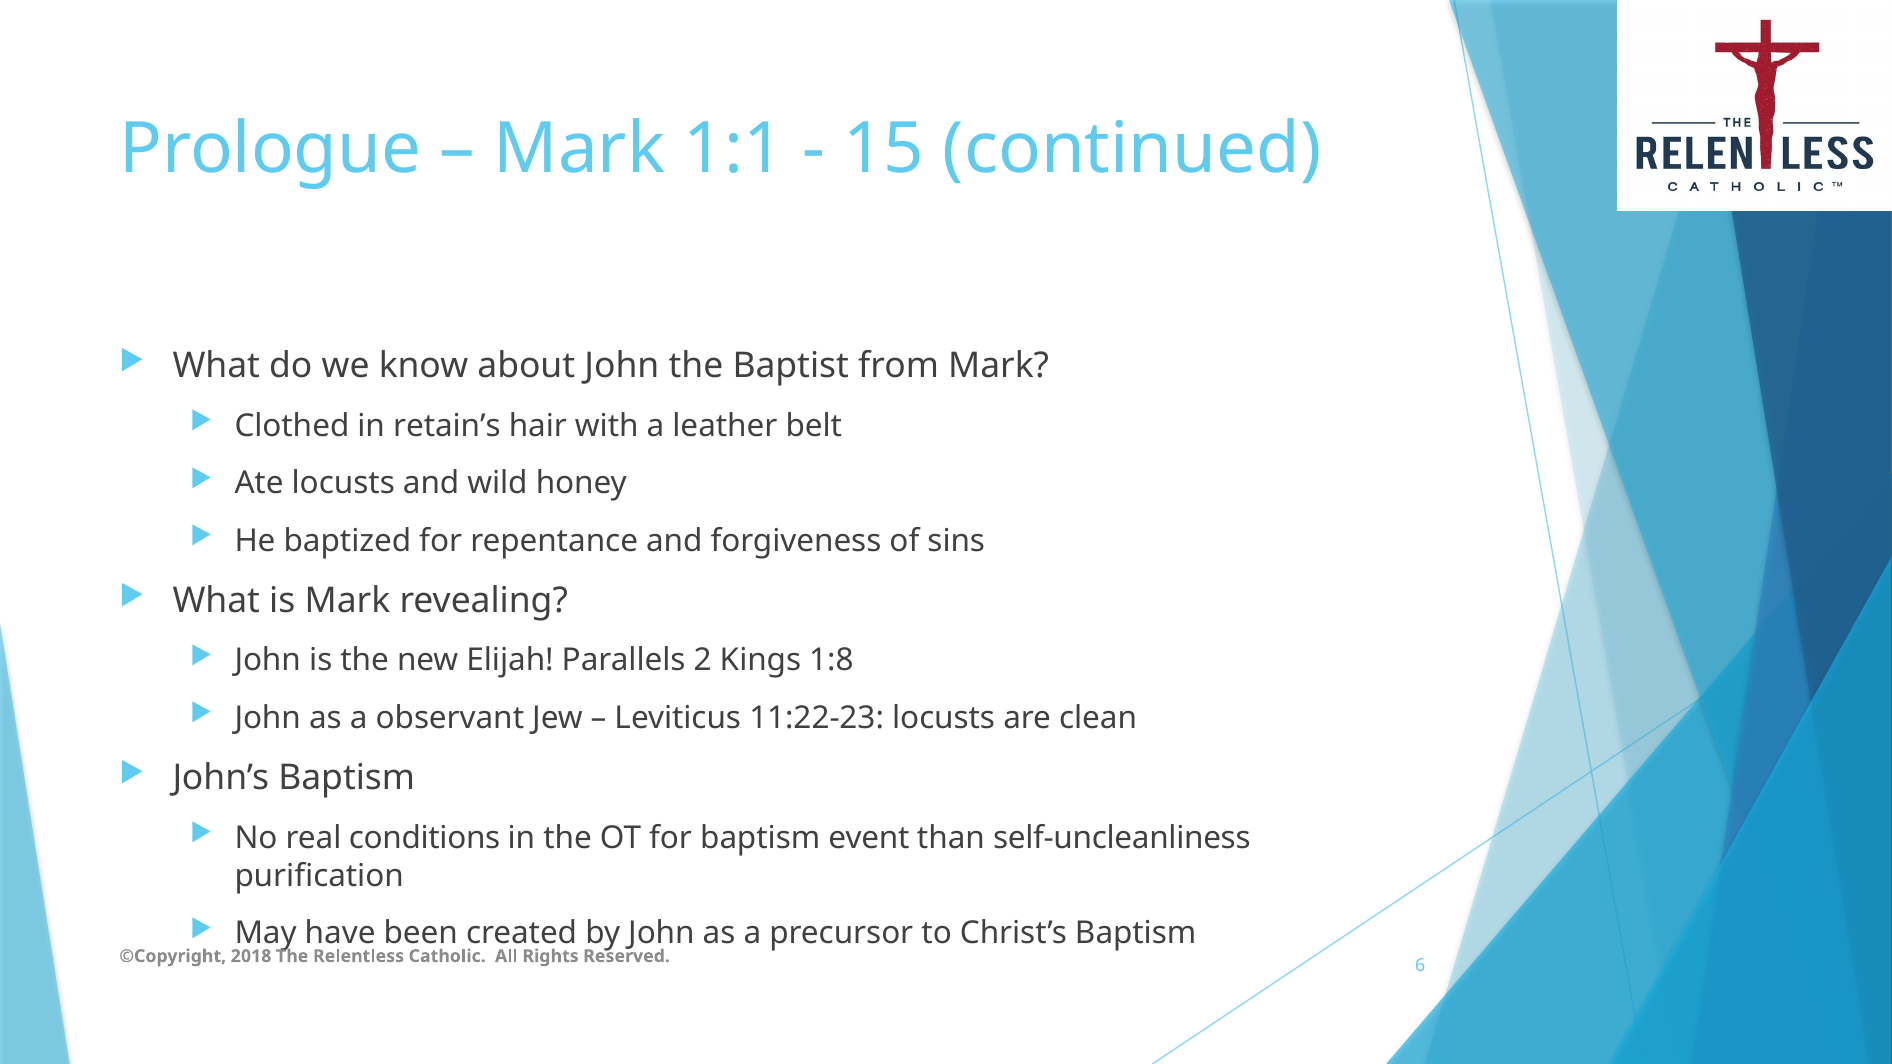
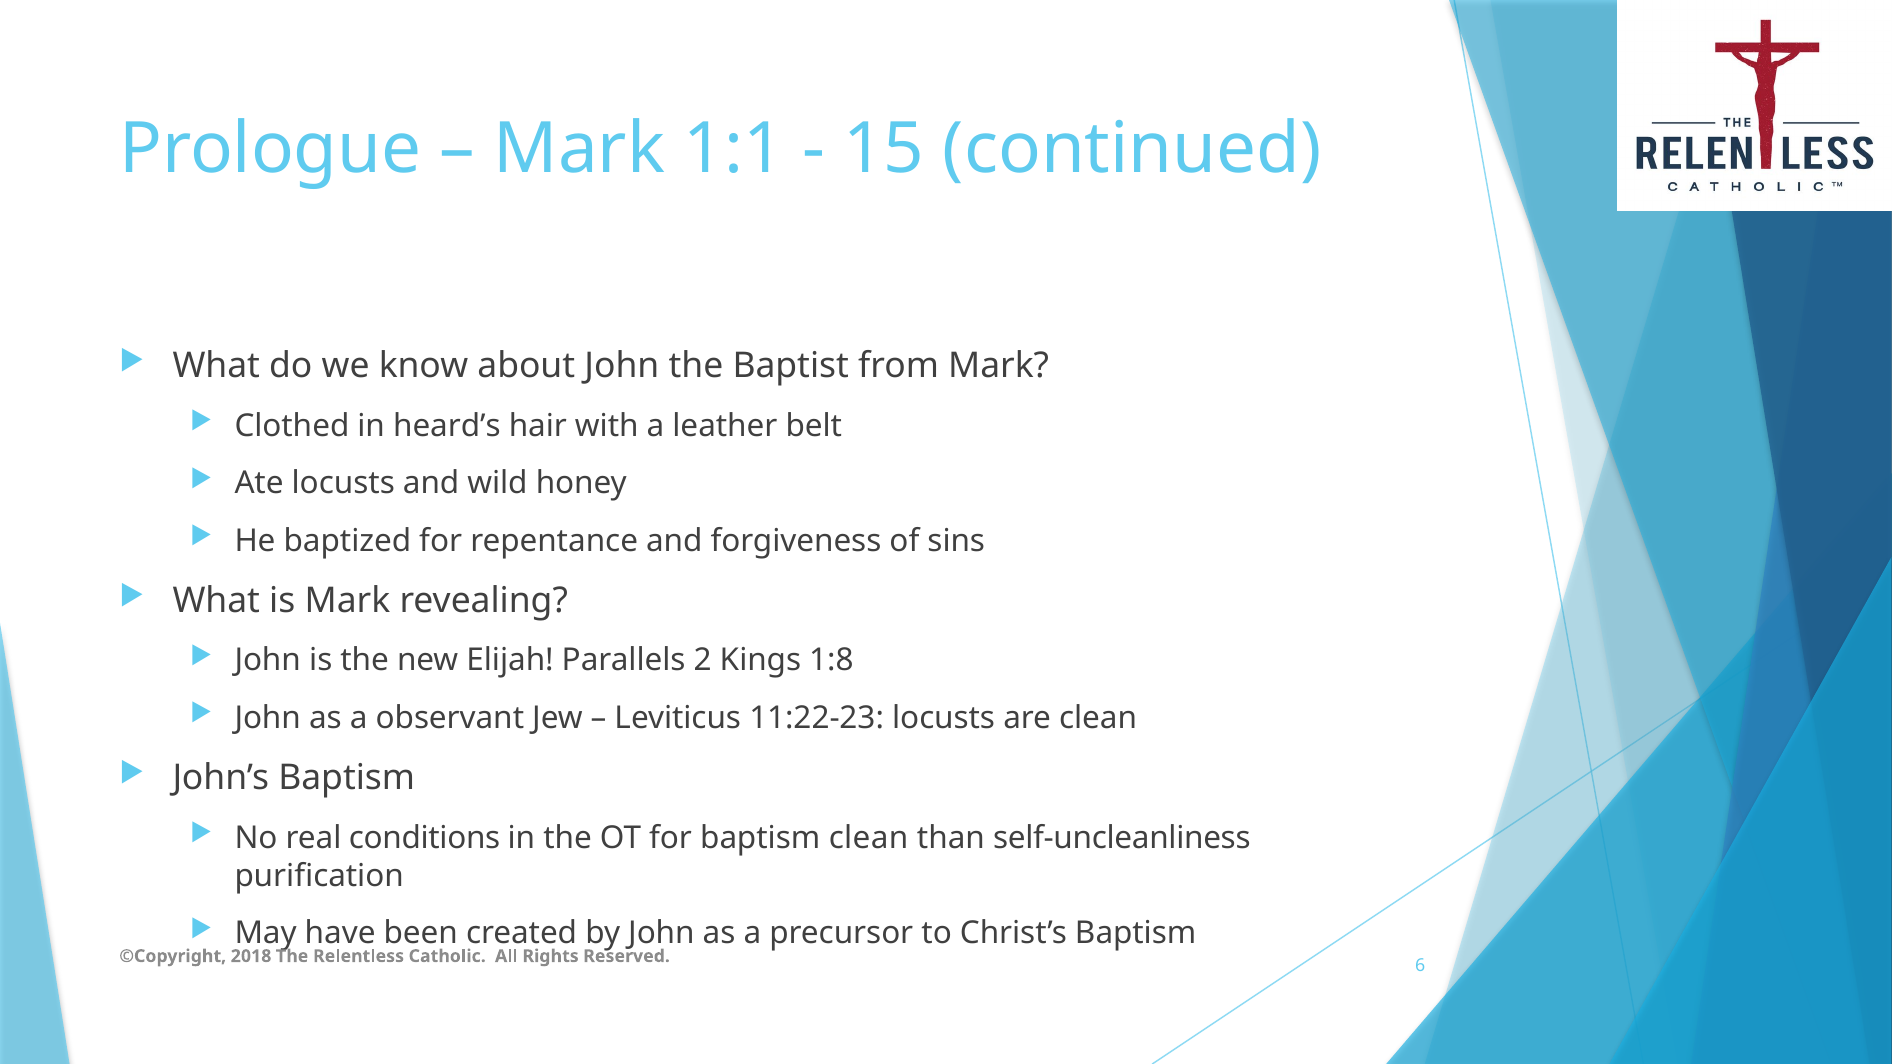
retain’s: retain’s -> heard’s
baptism event: event -> clean
